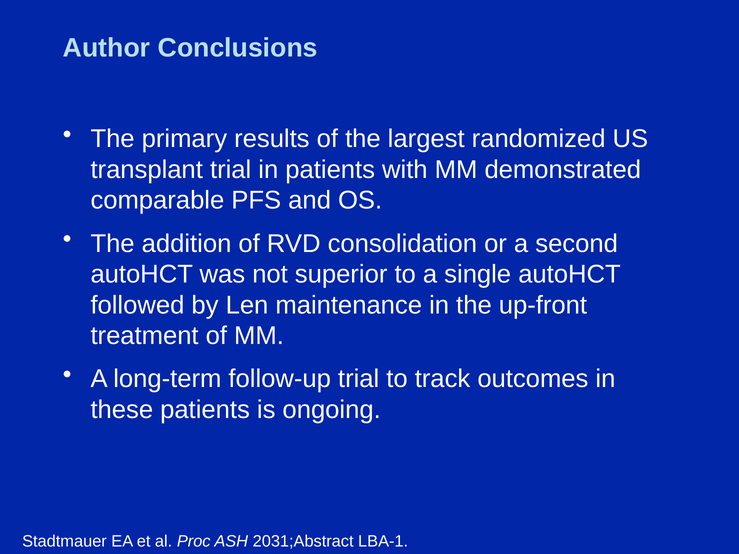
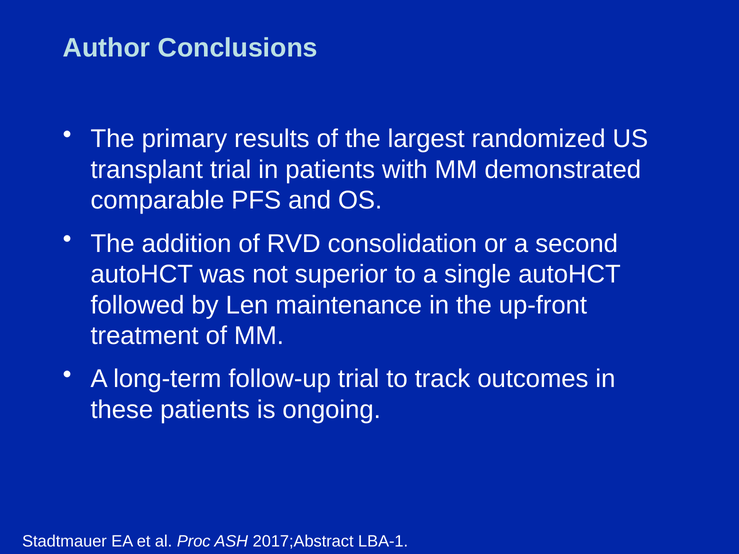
2031;Abstract: 2031;Abstract -> 2017;Abstract
